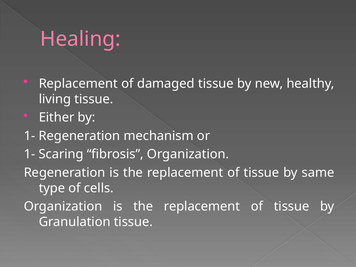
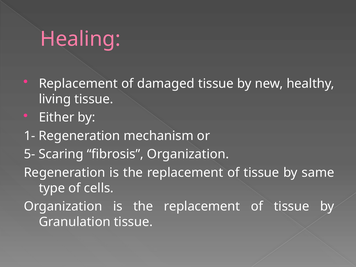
1- at (30, 154): 1- -> 5-
